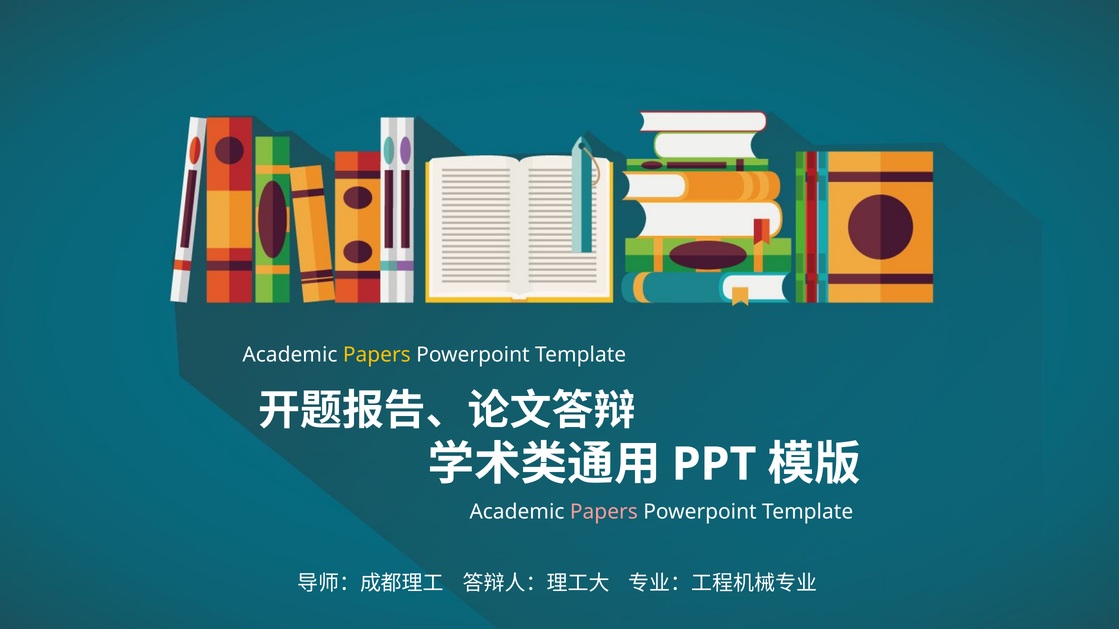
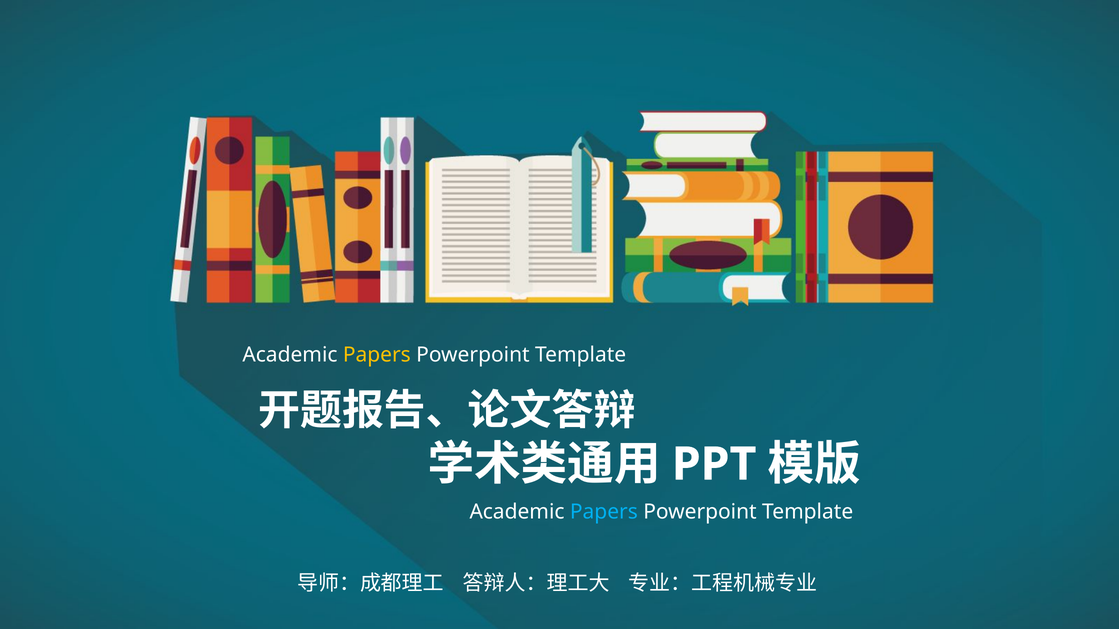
Papers at (604, 512) colour: pink -> light blue
